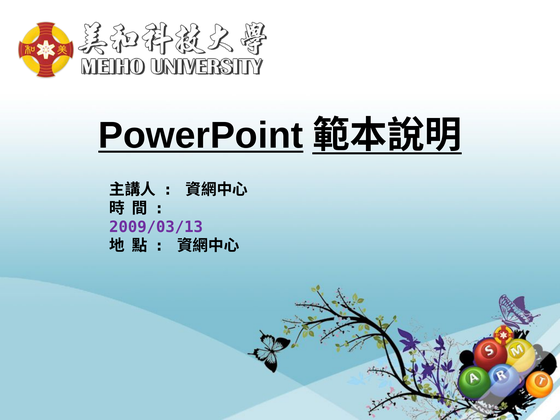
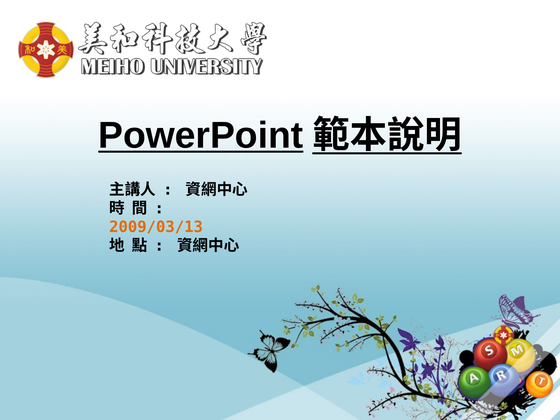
2009/03/13 colour: purple -> orange
